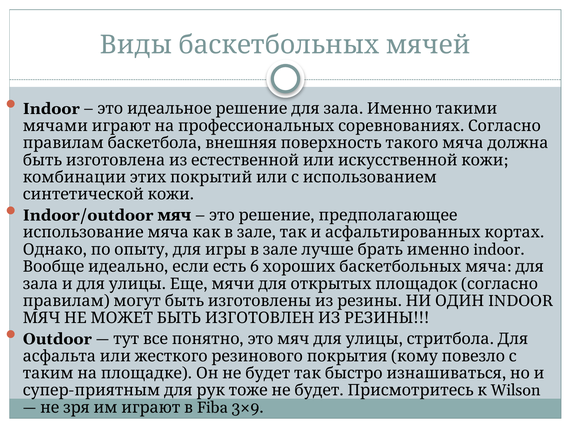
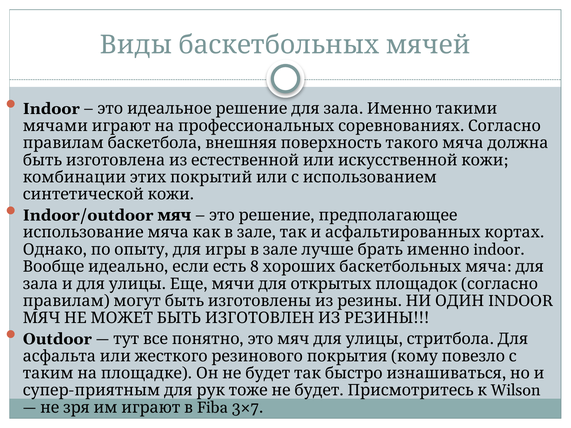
6: 6 -> 8
3×9: 3×9 -> 3×7
